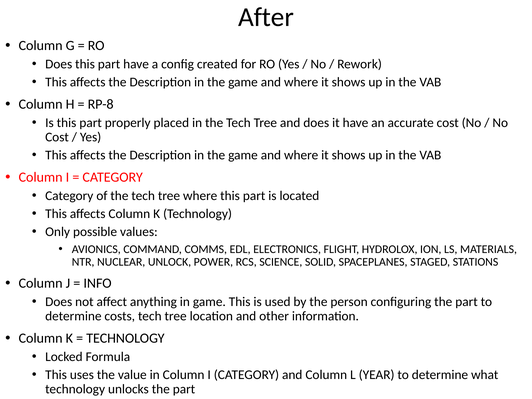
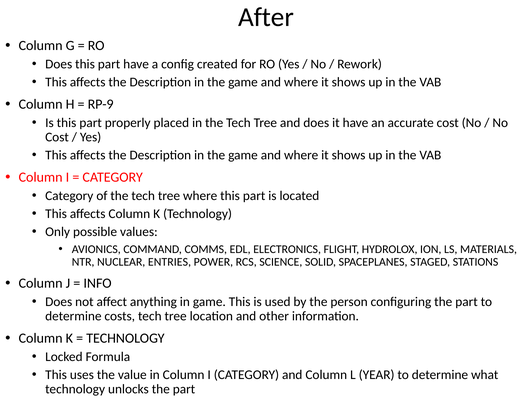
RP-8: RP-8 -> RP-9
UNLOCK: UNLOCK -> ENTRIES
